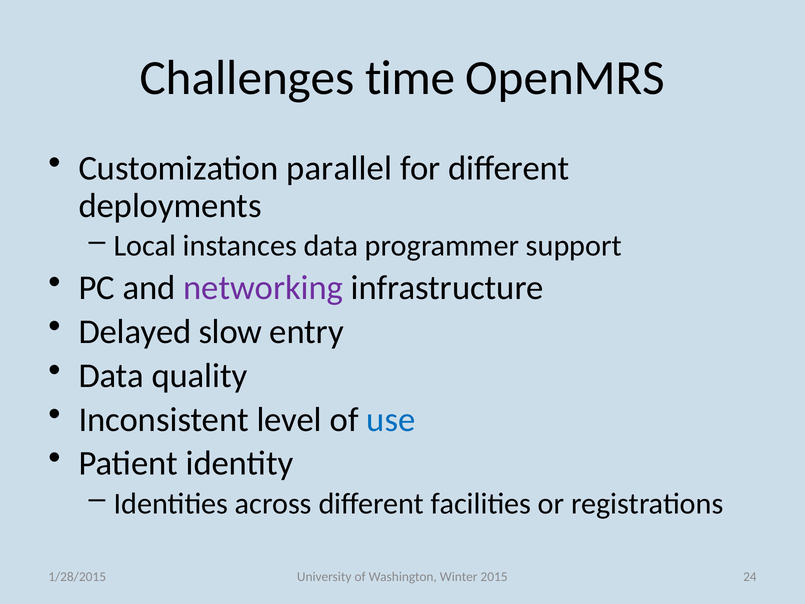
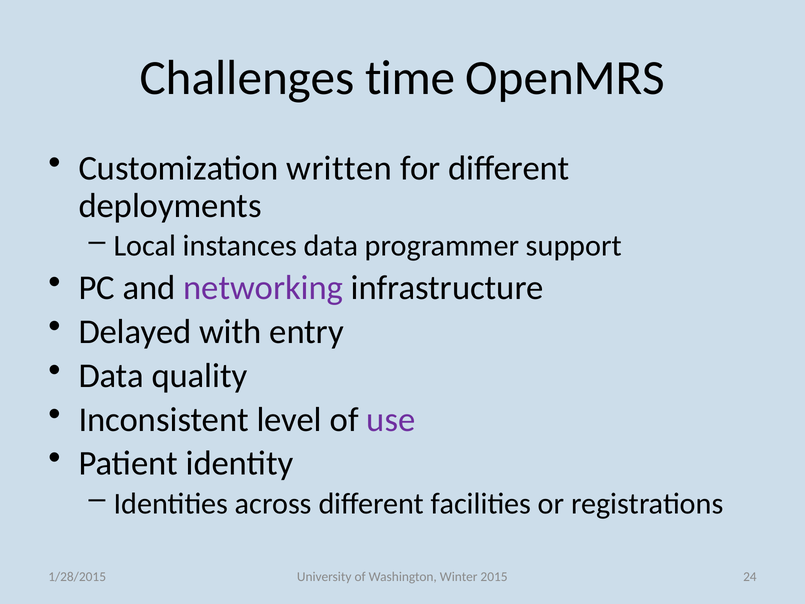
parallel: parallel -> written
slow: slow -> with
use colour: blue -> purple
